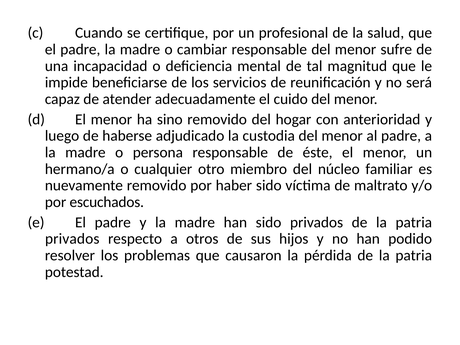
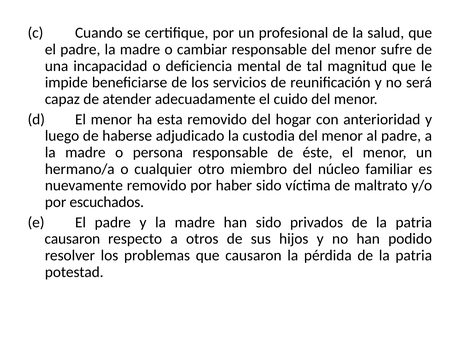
sino: sino -> esta
privados at (72, 239): privados -> causaron
